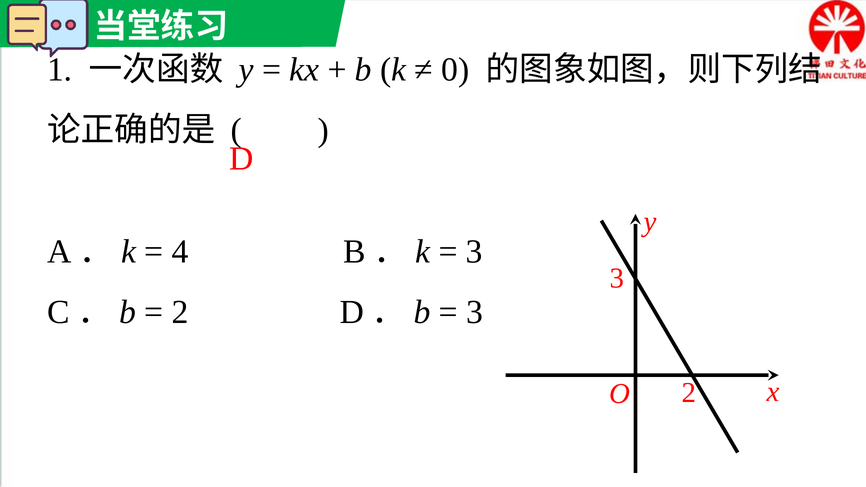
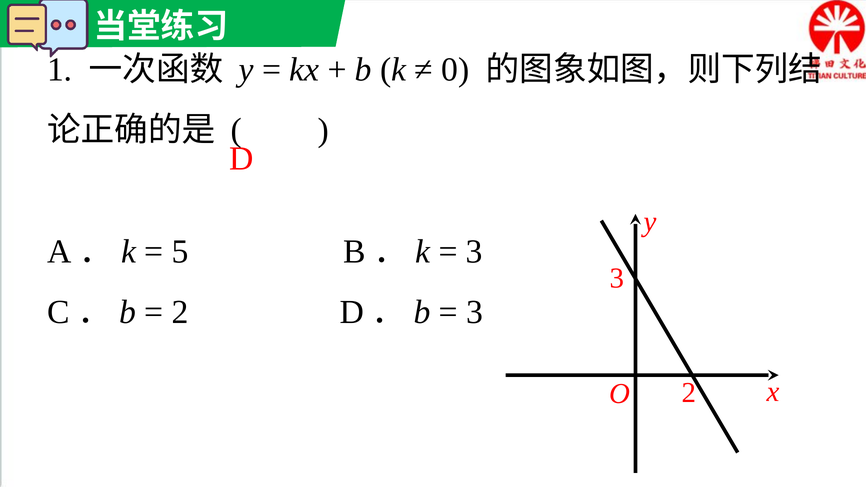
4: 4 -> 5
